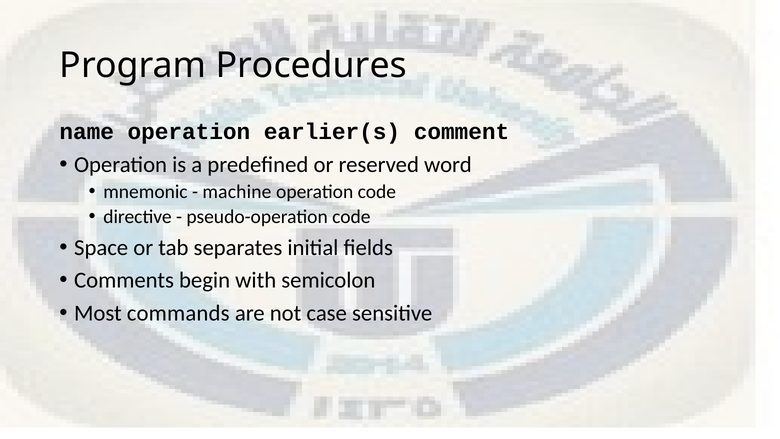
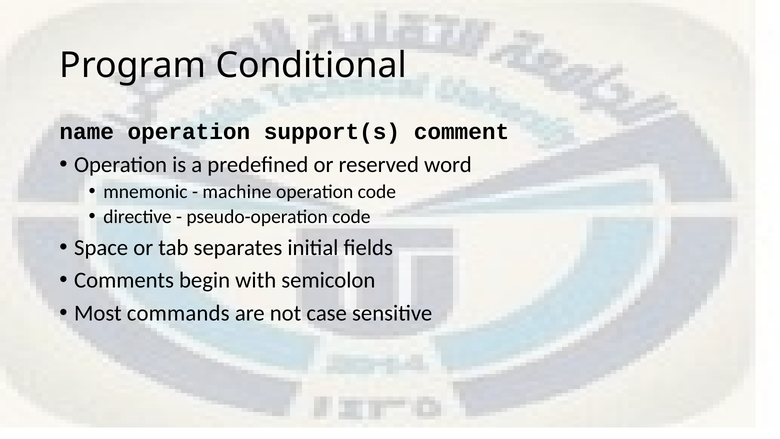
Procedures: Procedures -> Conditional
earlier(s: earlier(s -> support(s
